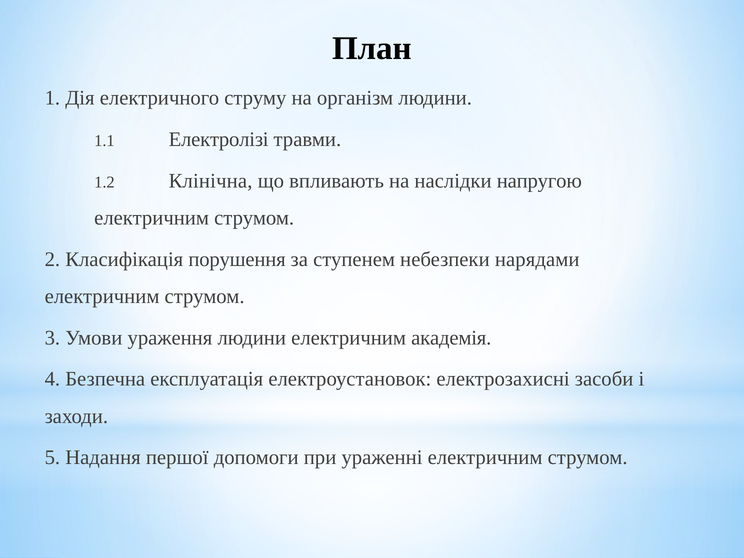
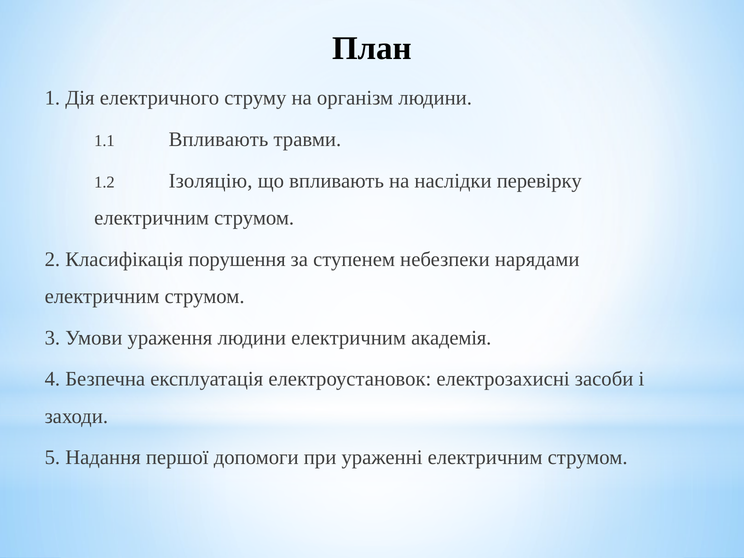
1.1 Електролізі: Електролізі -> Впливають
Клінічна: Клінічна -> Ізоляцію
напругою: напругою -> перевірку
